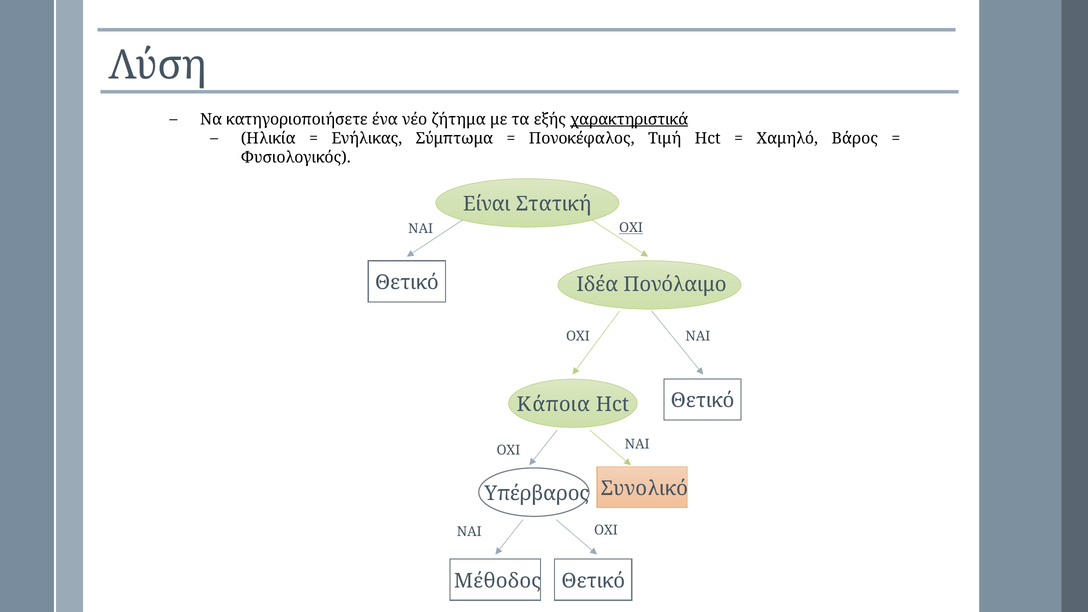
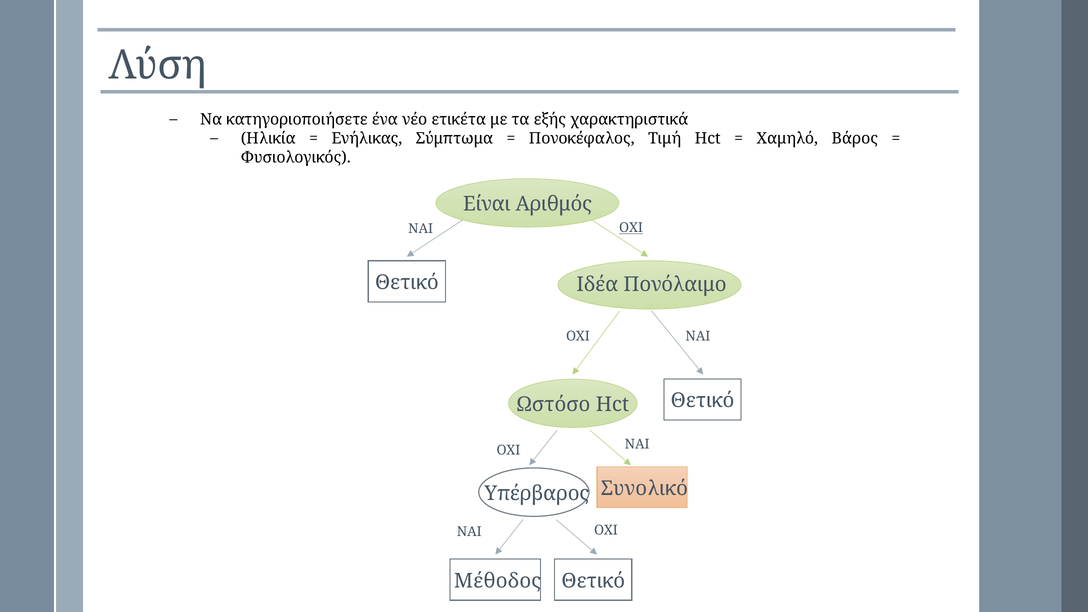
ζήτημα: ζήτημα -> ετικέτα
χαρακτηριστικά underline: present -> none
Στατική: Στατική -> Αριθμός
Κάποια: Κάποια -> Ωστόσο
